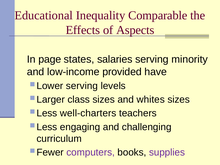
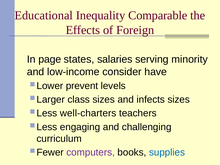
Aspects: Aspects -> Foreign
provided: provided -> consider
serving at (82, 86): serving -> prevent
whites: whites -> infects
supplies colour: purple -> blue
